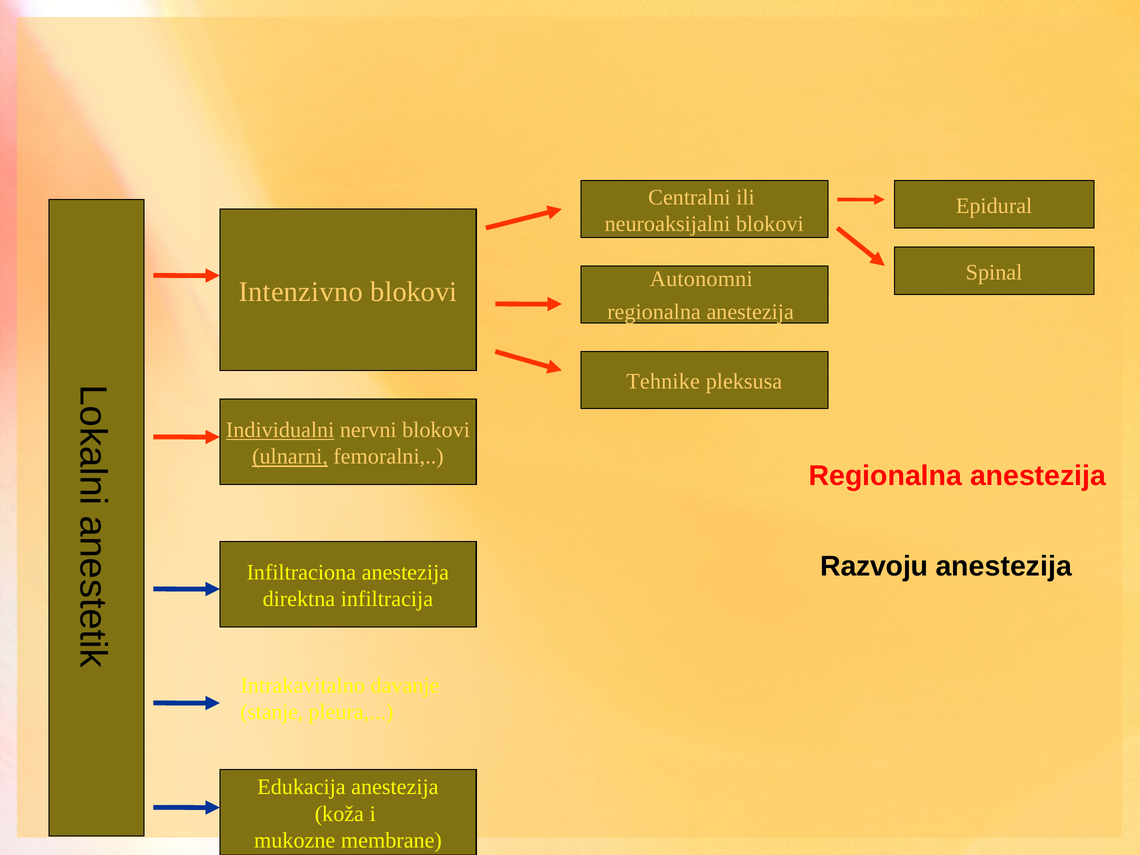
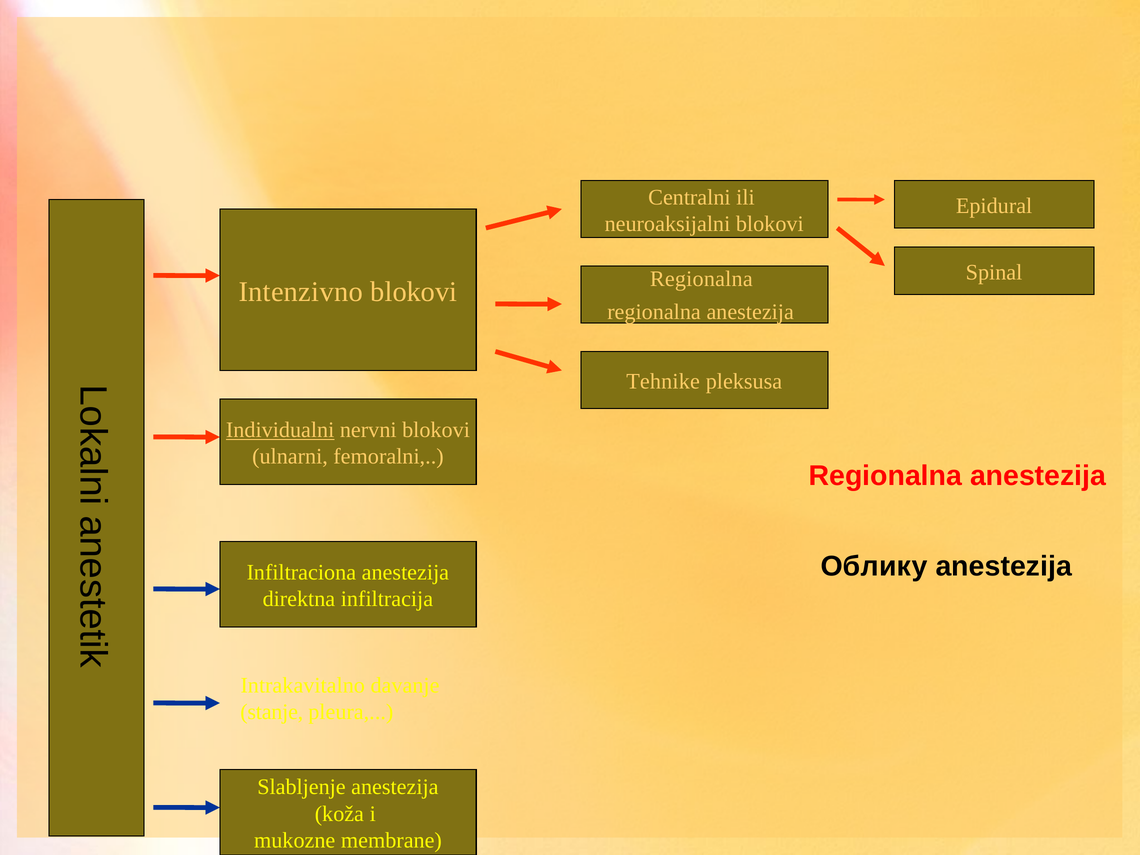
Autonomni at (701, 279): Autonomni -> Regionalna
ulnarni underline: present -> none
Razvoju: Razvoju -> Облику
Edukacija: Edukacija -> Slabljenje
